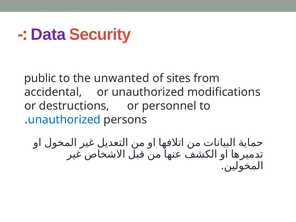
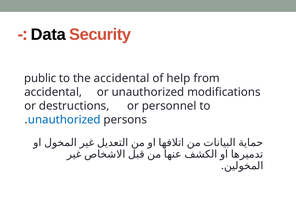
Data colour: purple -> black
the unwanted: unwanted -> accidental
sites: sites -> help
